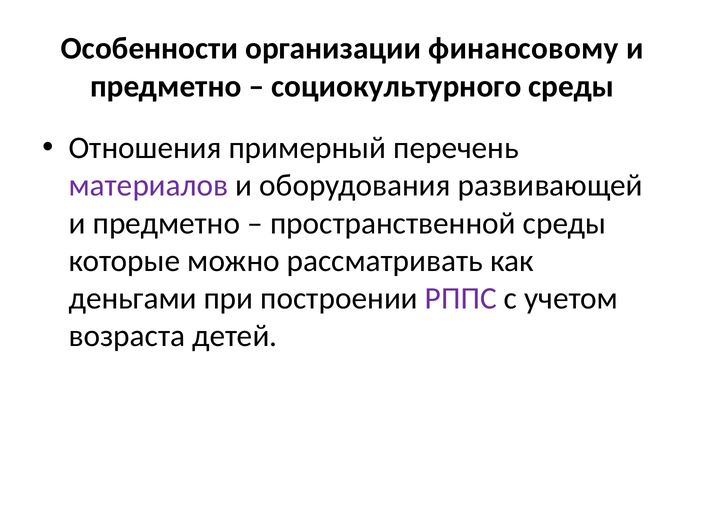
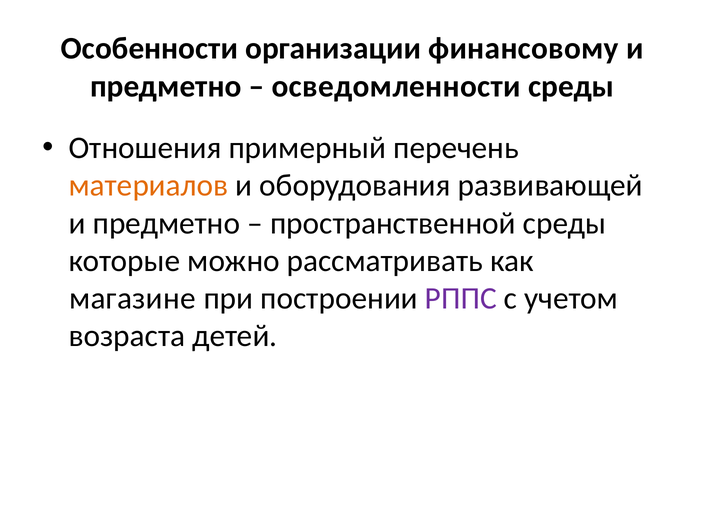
социокультурного: социокультурного -> осведомленности
материалов colour: purple -> orange
деньгами: деньгами -> магазине
